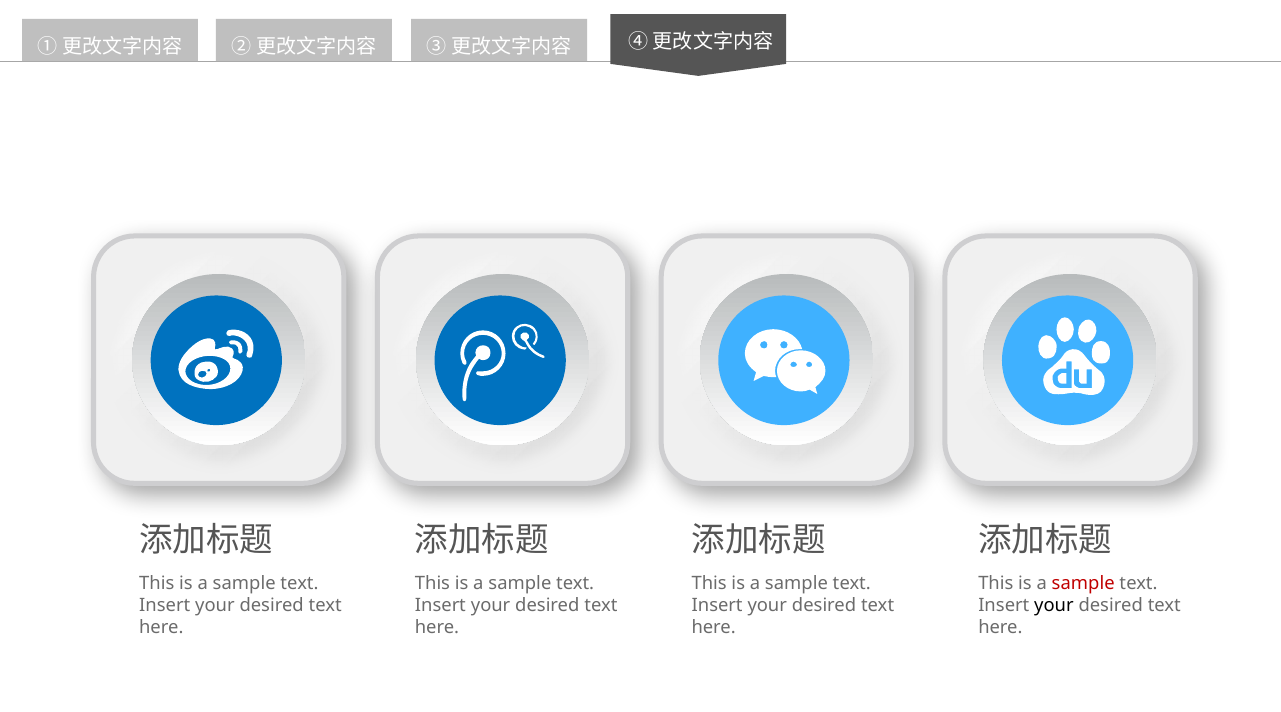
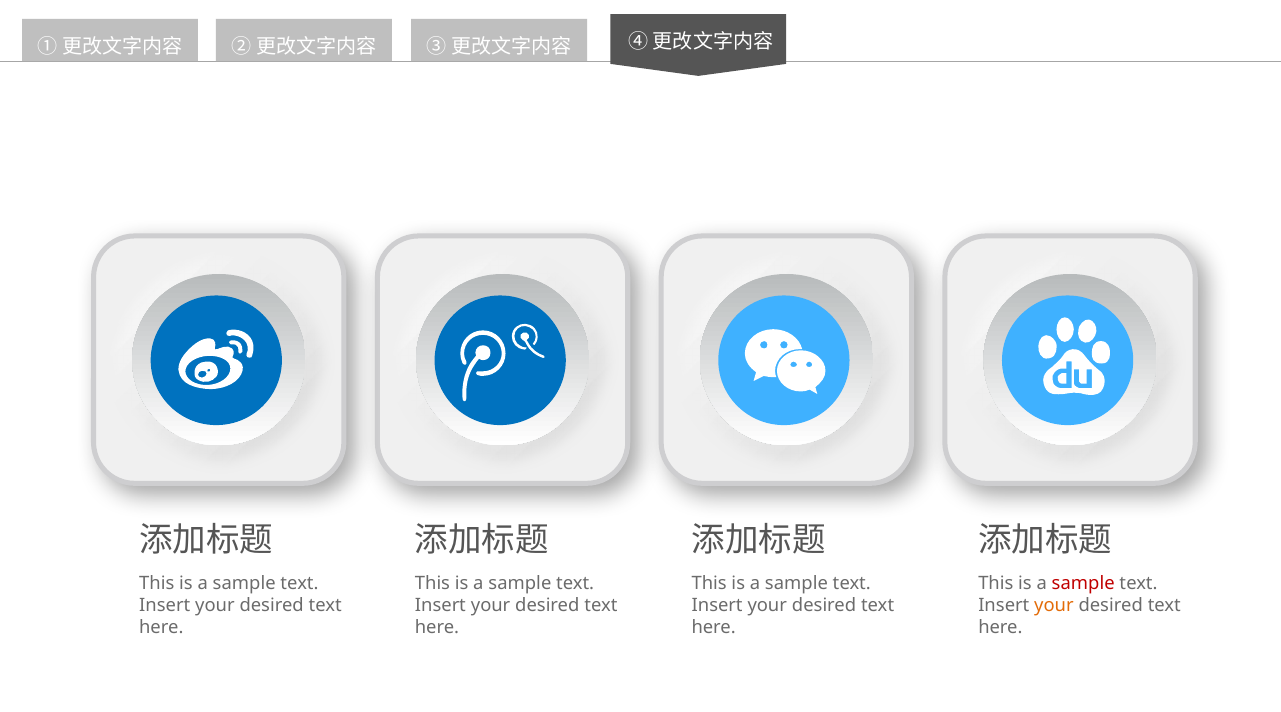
your at (1054, 605) colour: black -> orange
